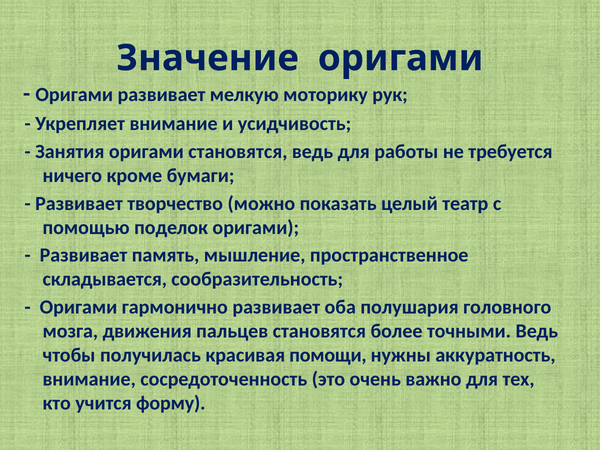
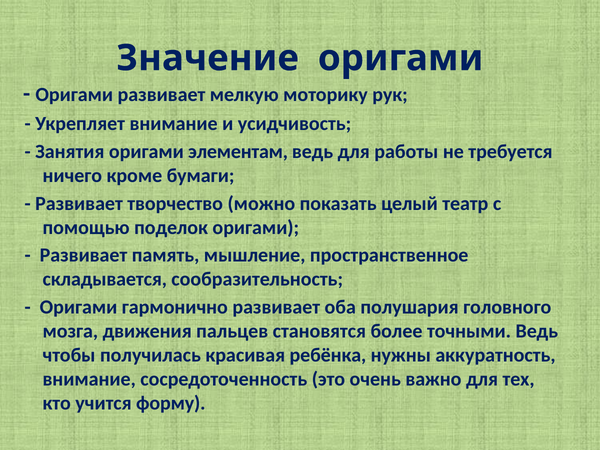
оригами становятся: становятся -> элементам
помощи: помощи -> ребёнка
